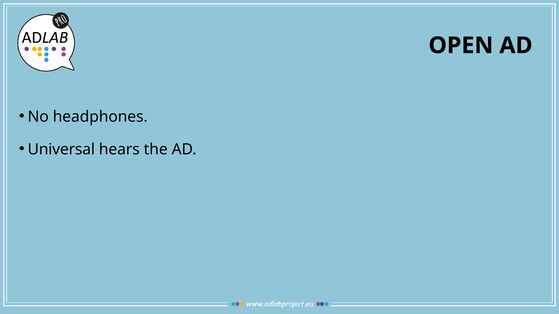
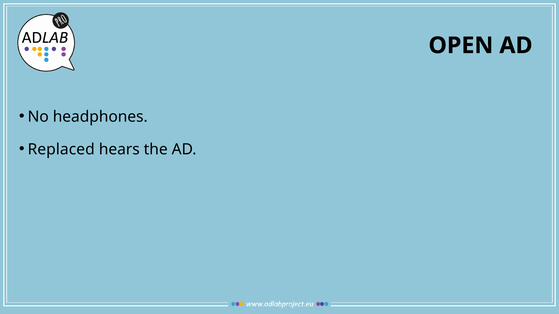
Universal: Universal -> Replaced
